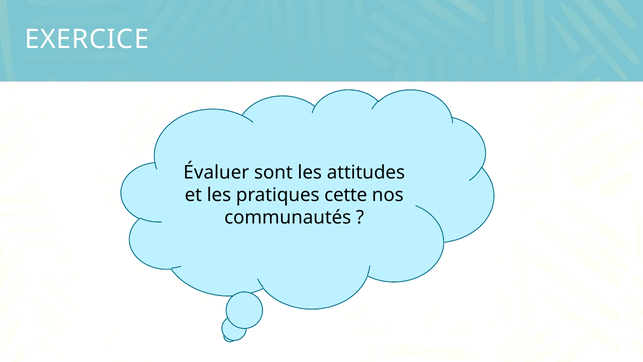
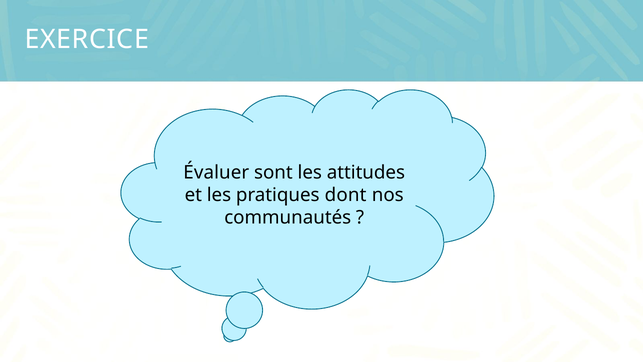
cette: cette -> dont
